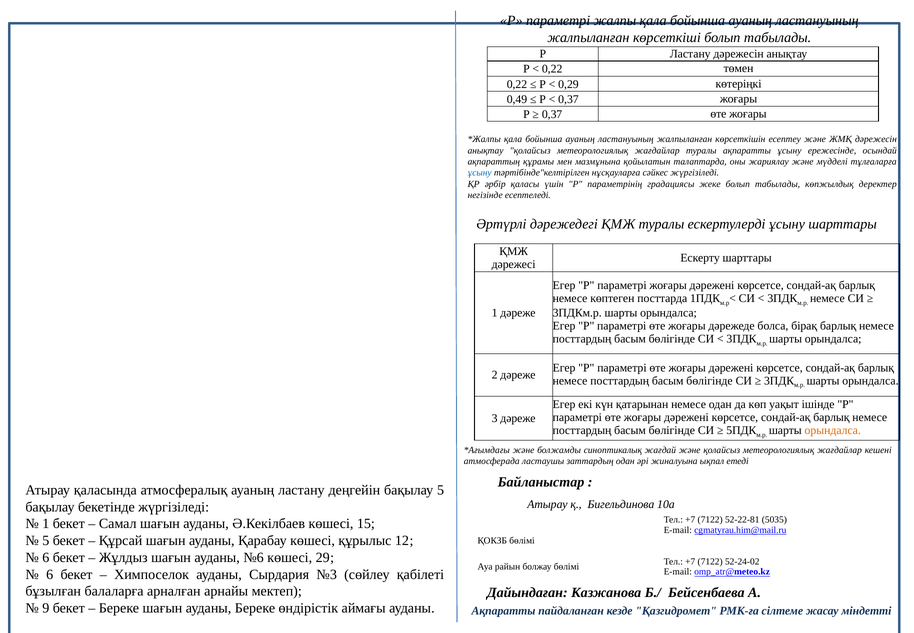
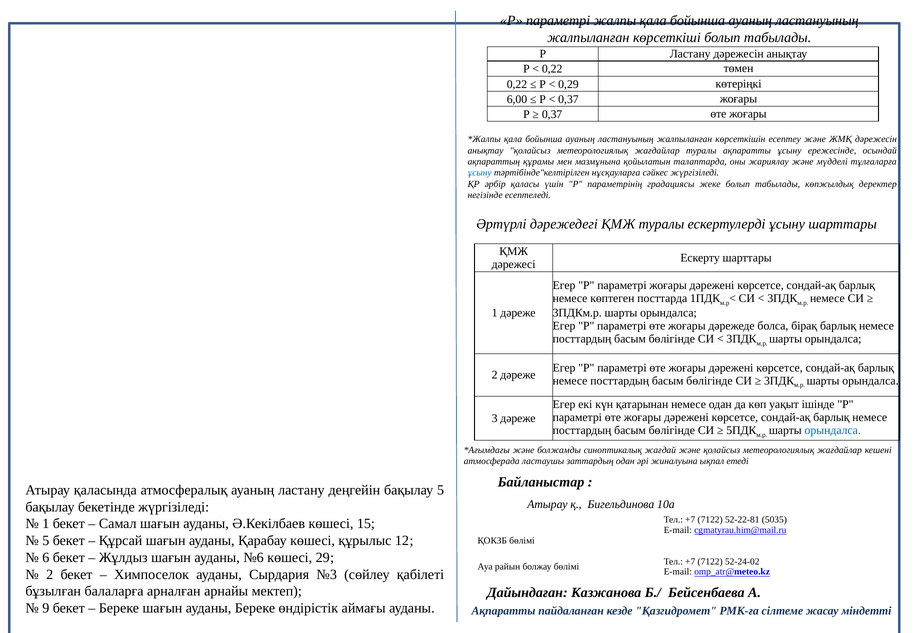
0,49: 0,49 -> 6,00
орындалса at (833, 430) colour: orange -> blue
6 at (50, 574): 6 -> 2
